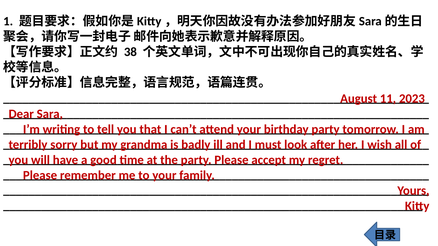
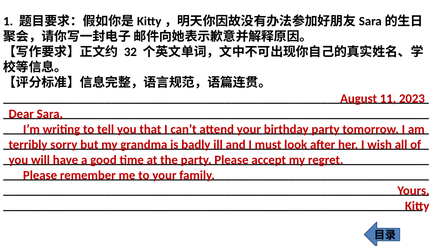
38: 38 -> 32
